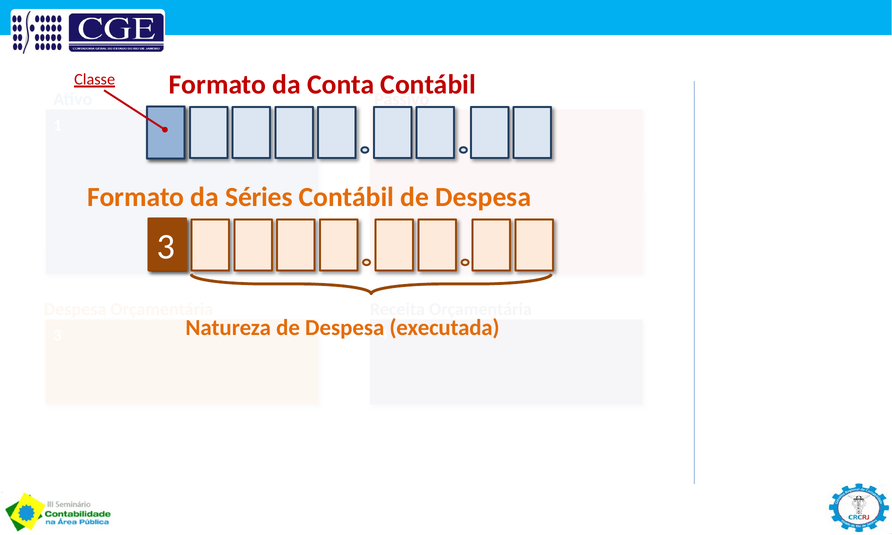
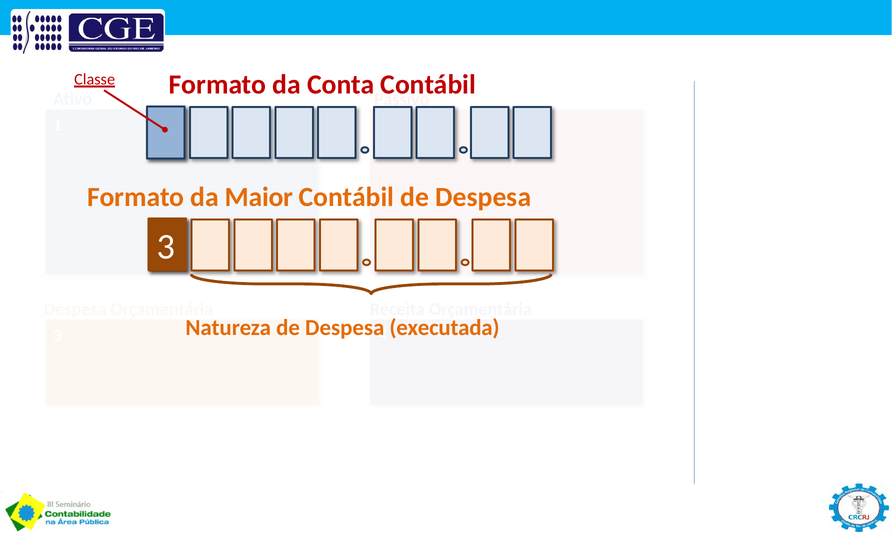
Séries: Séries -> Maior
